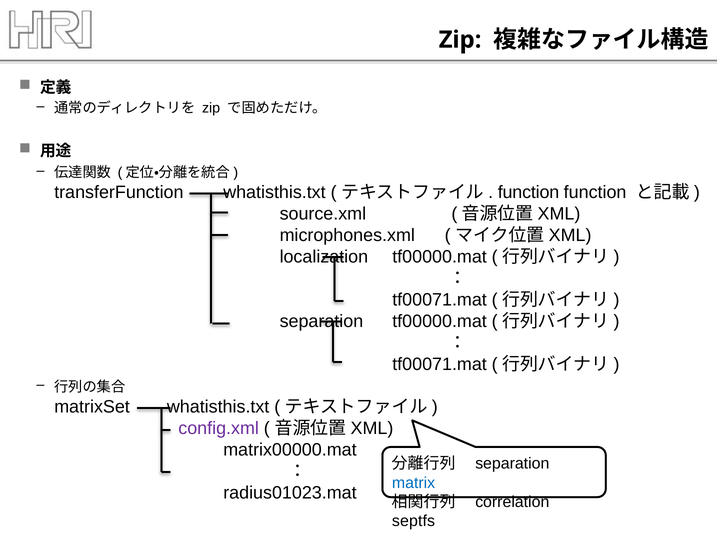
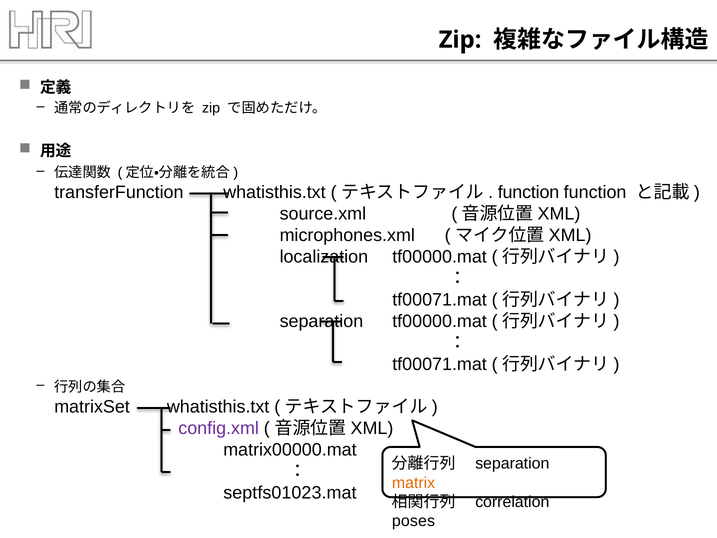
matrix colour: blue -> orange
radius01023.mat: radius01023.mat -> septfs01023.mat
septfs: septfs -> poses
